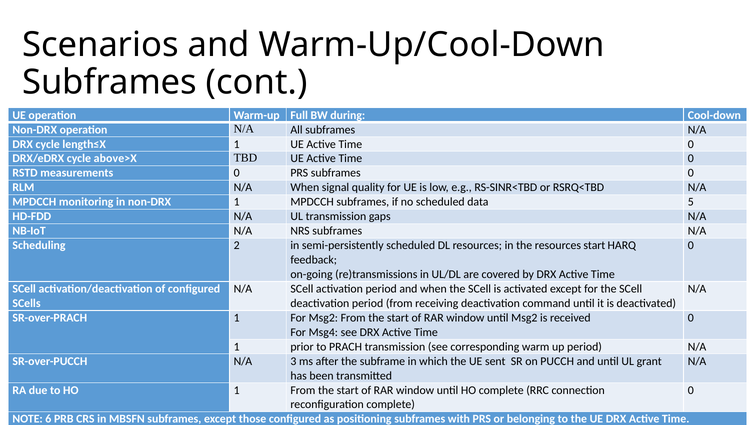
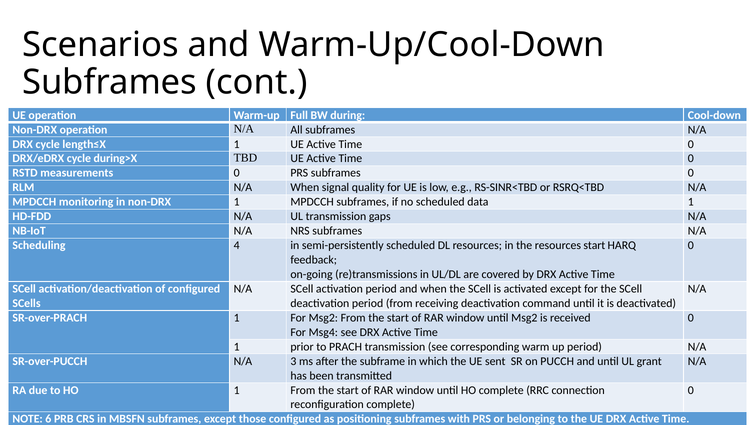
above>X: above>X -> during>X
data 5: 5 -> 1
2: 2 -> 4
